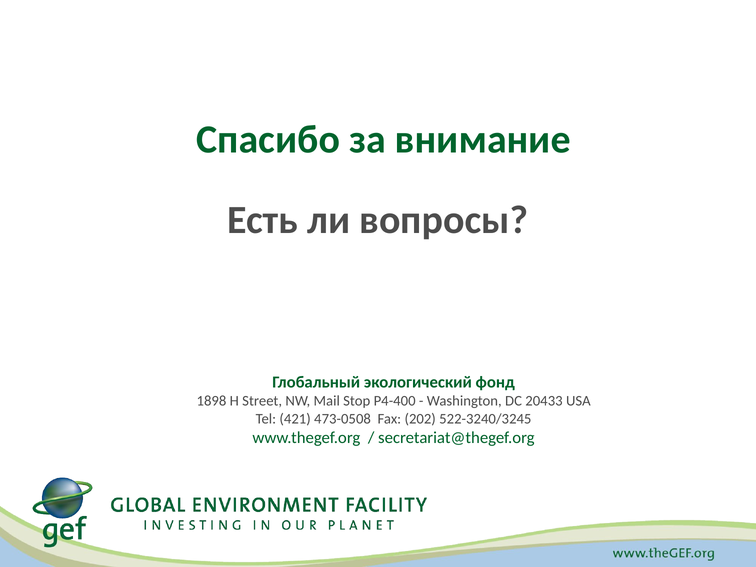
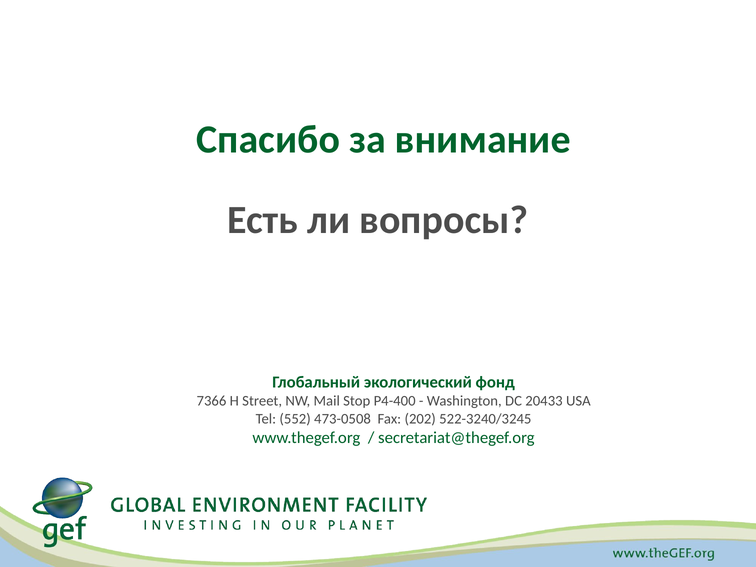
1898: 1898 -> 7366
421: 421 -> 552
